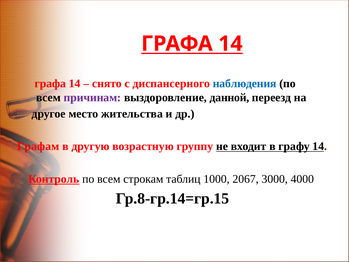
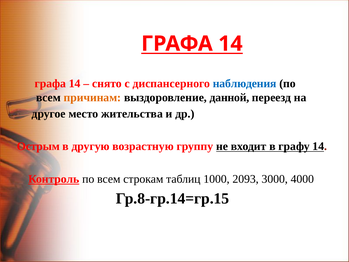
причинам colour: purple -> orange
Графам: Графам -> Острым
2067: 2067 -> 2093
